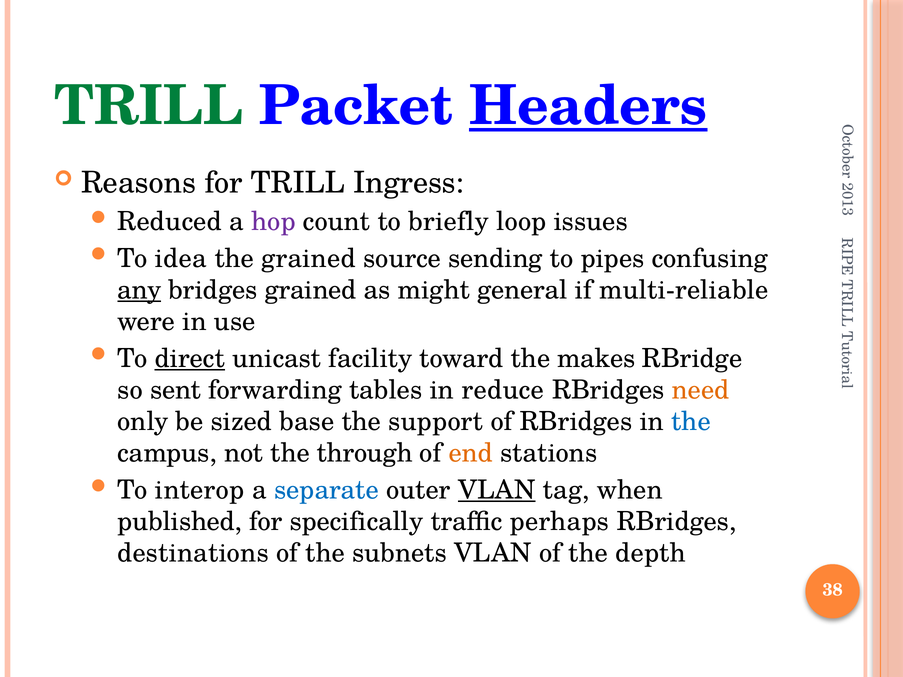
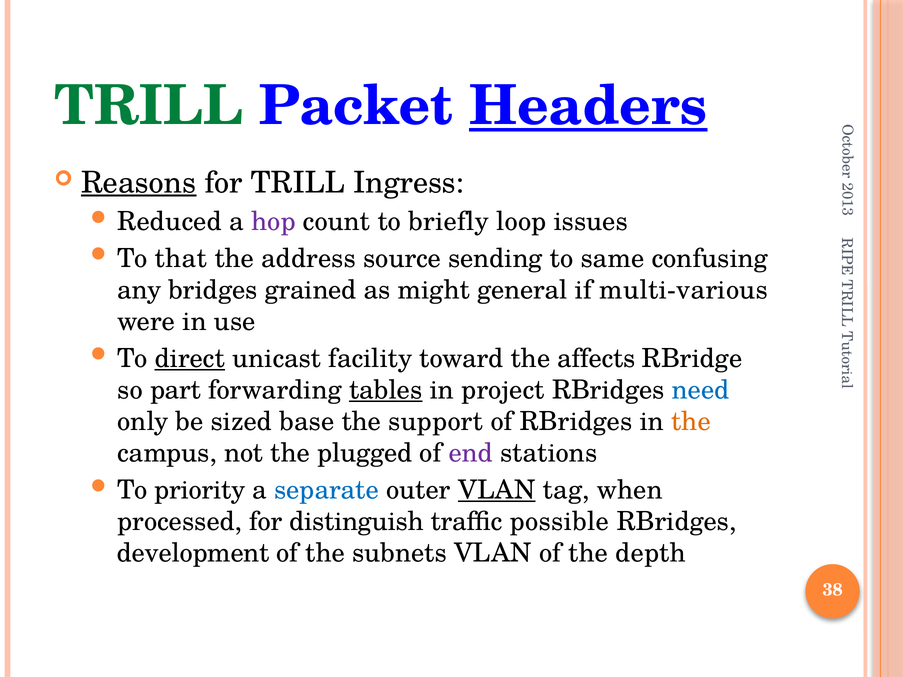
Reasons underline: none -> present
idea: idea -> that
the grained: grained -> address
pipes: pipes -> same
any underline: present -> none
multi-reliable: multi-reliable -> multi-various
makes: makes -> affects
sent: sent -> part
tables underline: none -> present
reduce: reduce -> project
need colour: orange -> blue
the at (691, 422) colour: blue -> orange
through: through -> plugged
end colour: orange -> purple
interop: interop -> priority
published: published -> processed
specifically: specifically -> distinguish
perhaps: perhaps -> possible
destinations: destinations -> development
